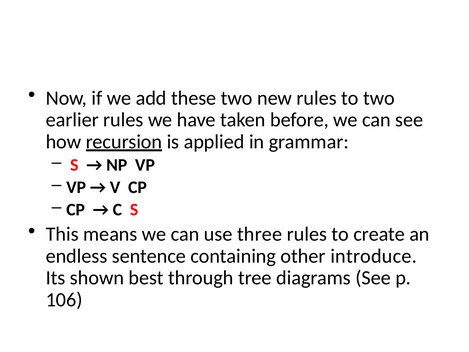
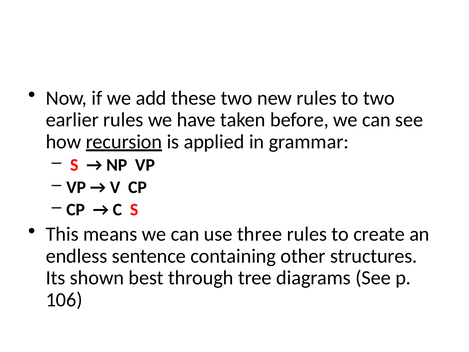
introduce: introduce -> structures
